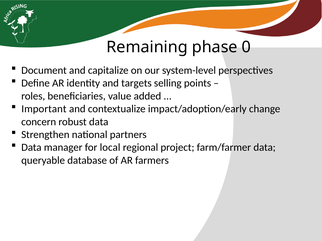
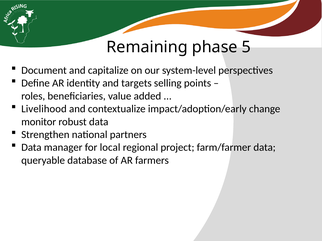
0: 0 -> 5
Important: Important -> Livelihood
concern: concern -> monitor
